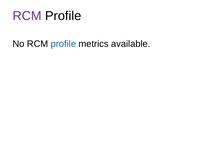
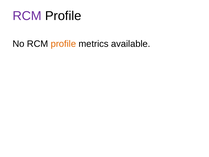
profile at (63, 44) colour: blue -> orange
